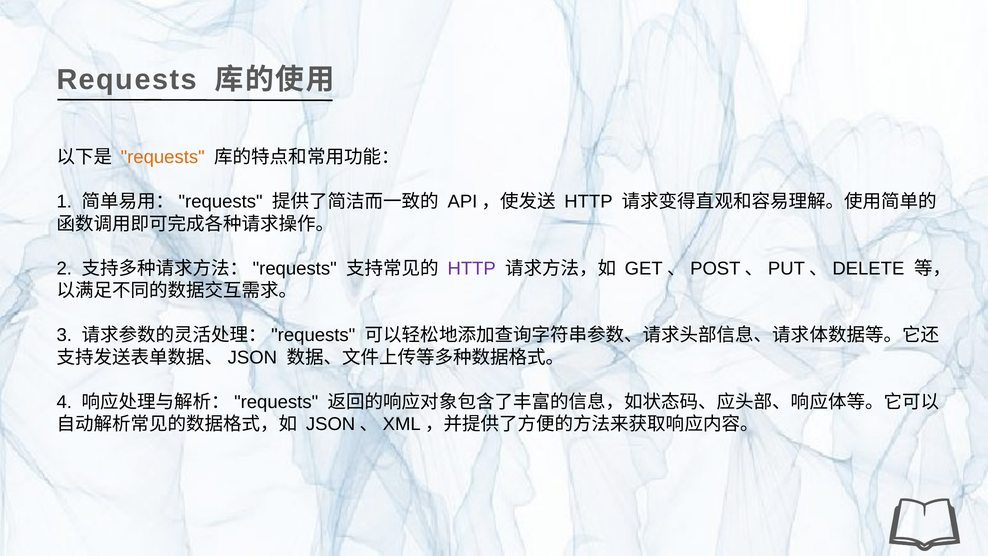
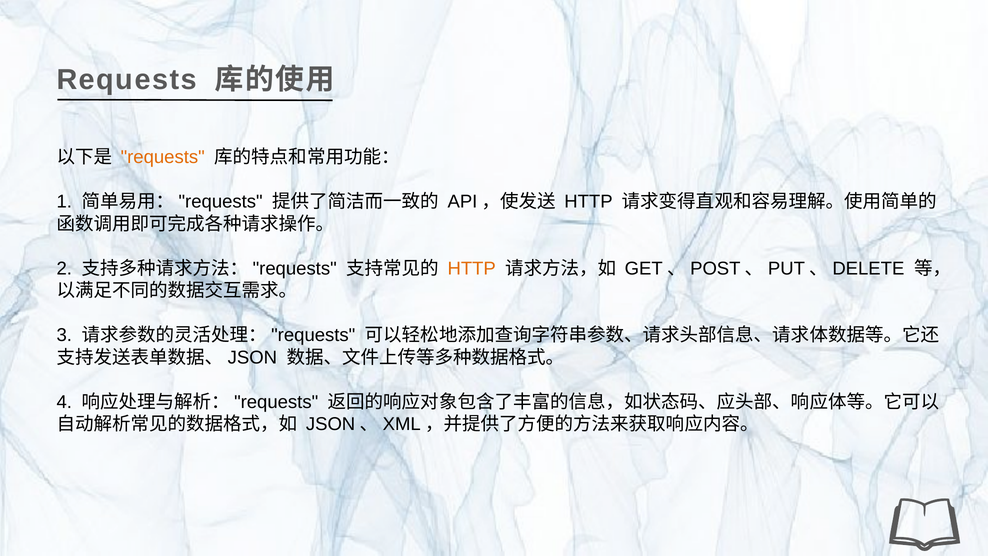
HTTP at (472, 268) colour: purple -> orange
